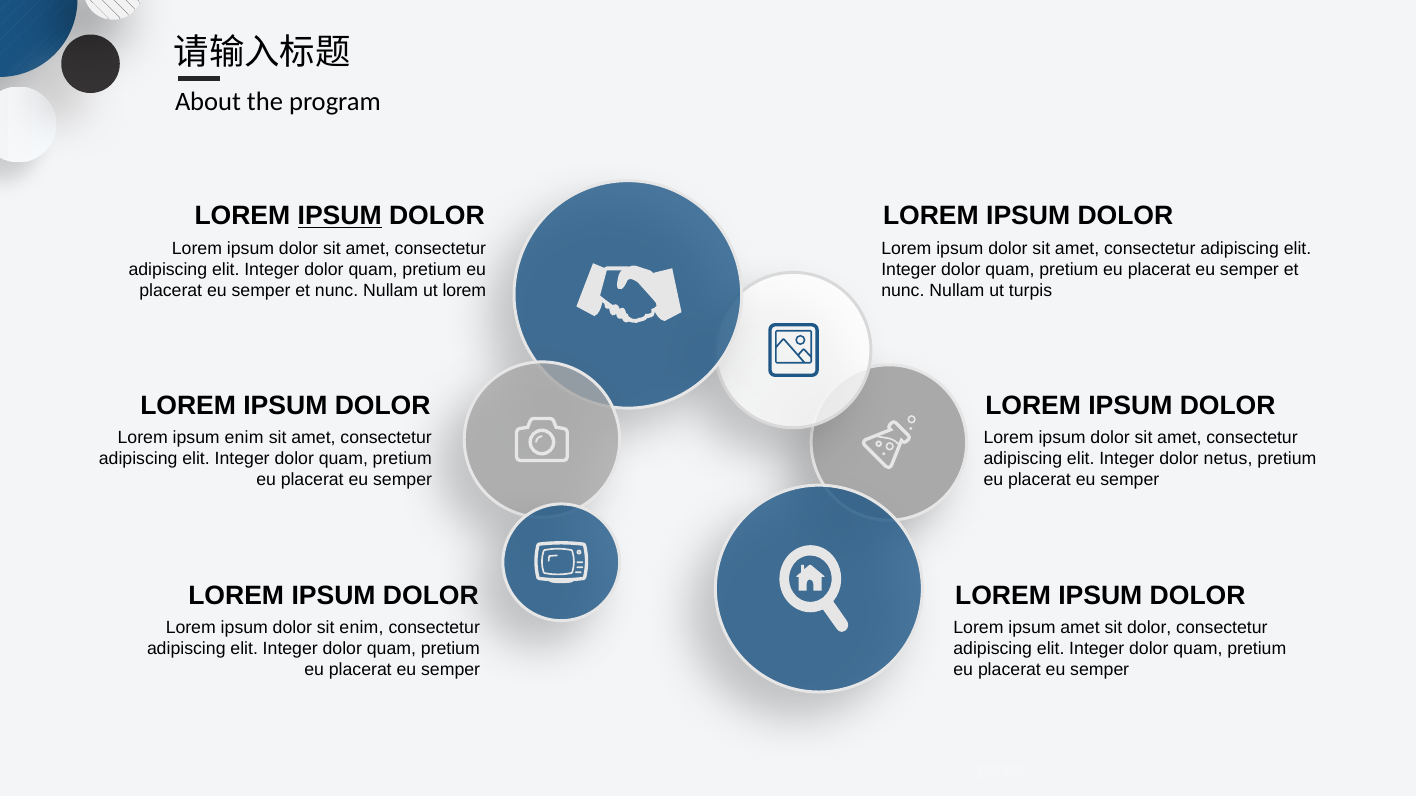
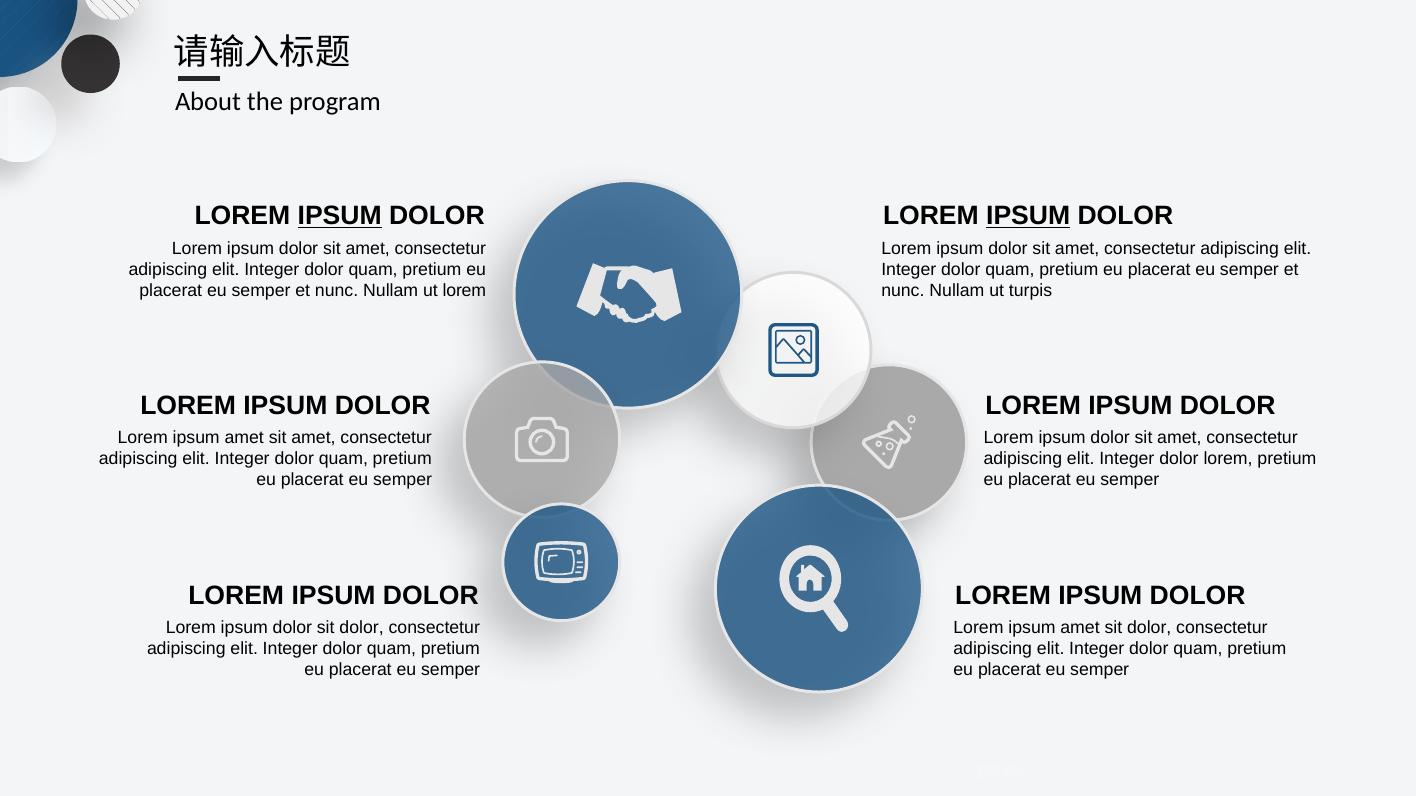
IPSUM at (1028, 216) underline: none -> present
enim at (244, 438): enim -> amet
Integer dolor netus: netus -> lorem
dolor sit enim: enim -> dolor
